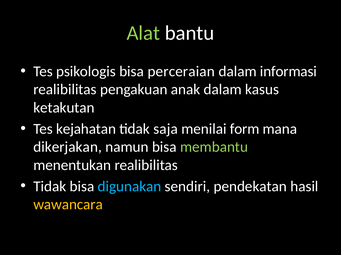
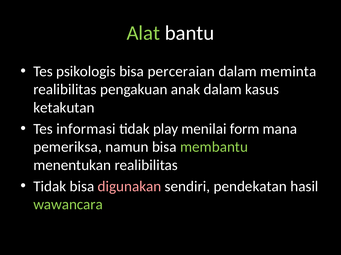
informasi: informasi -> meminta
kejahatan: kejahatan -> informasi
saja: saja -> play
dikerjakan: dikerjakan -> pemeriksa
digunakan colour: light blue -> pink
wawancara colour: yellow -> light green
